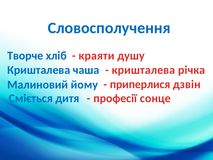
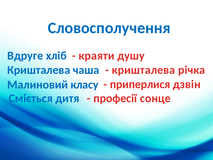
Творче: Творче -> Вдруге
йому: йому -> класу
